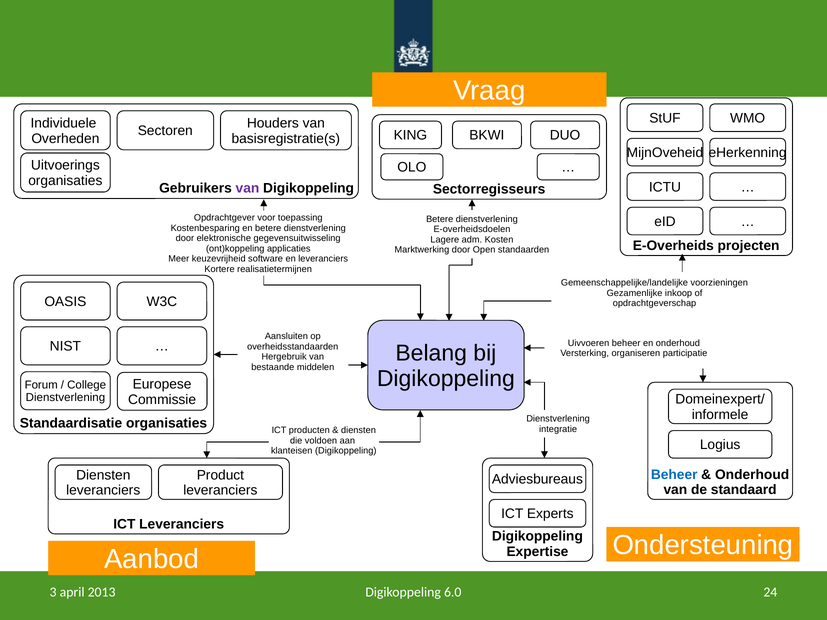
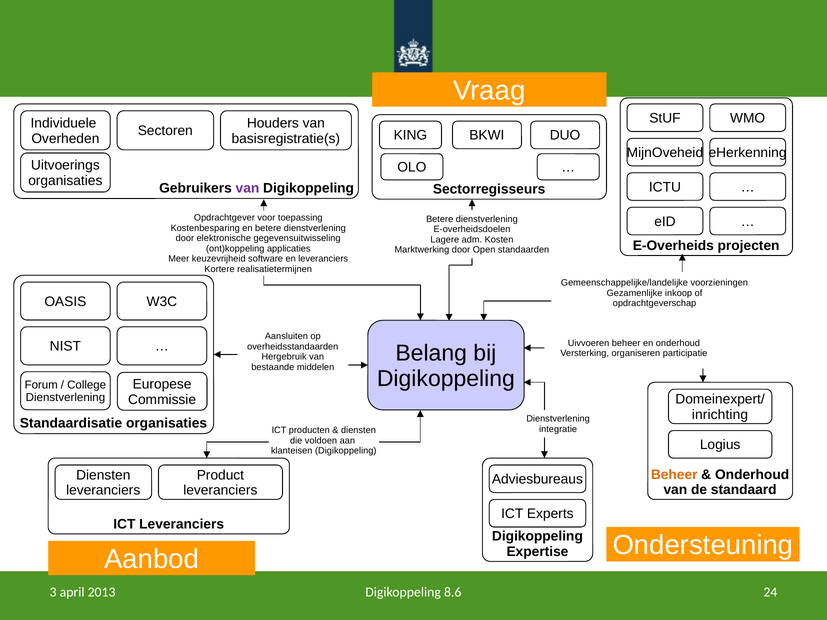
informele: informele -> inrichting
Beheer at (674, 475) colour: blue -> orange
6.0: 6.0 -> 8.6
